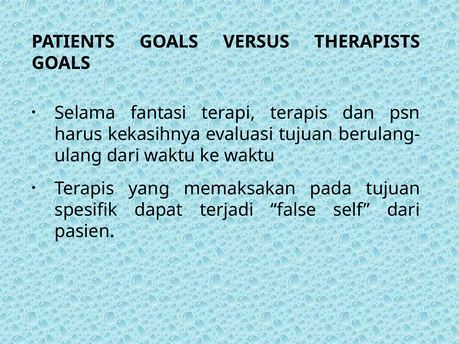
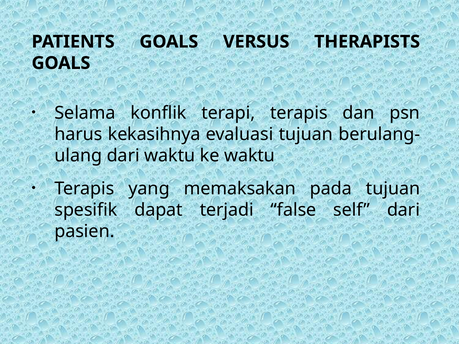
fantasi: fantasi -> konflik
